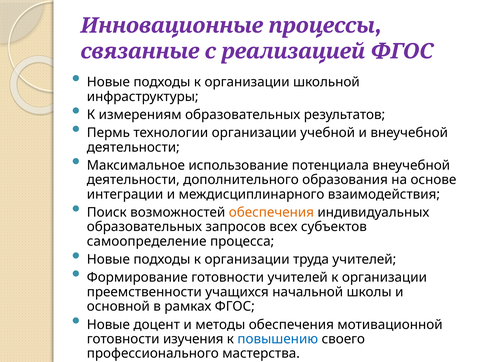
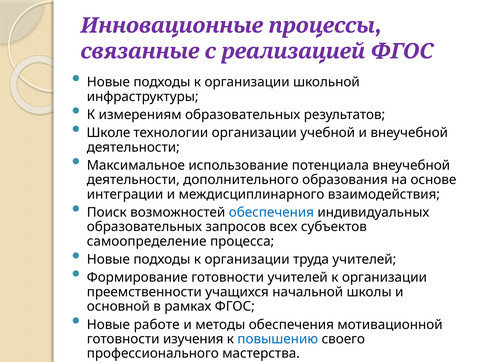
Пермь: Пермь -> Школе
обеспечения at (271, 213) colour: orange -> blue
доцент: доцент -> работе
